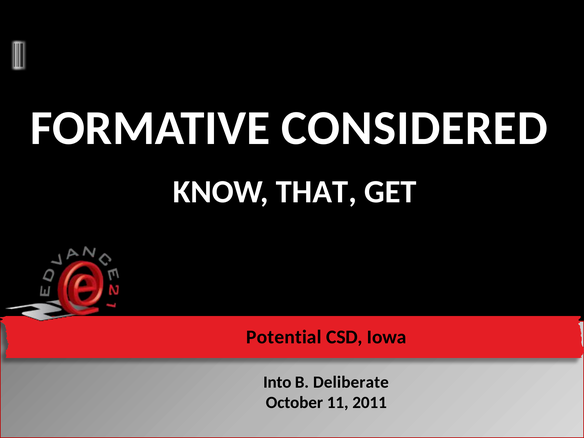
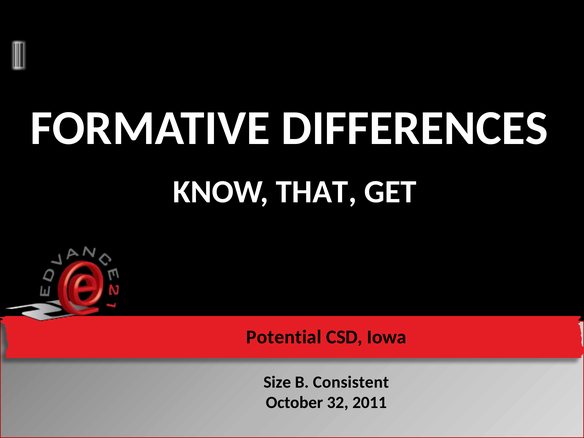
CONSIDERED: CONSIDERED -> DIFFERENCES
Into: Into -> Size
Deliberate: Deliberate -> Consistent
11: 11 -> 32
